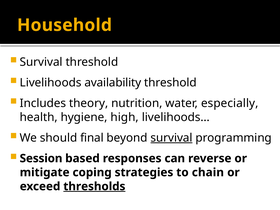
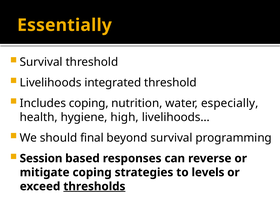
Household: Household -> Essentially
availability: availability -> integrated
Includes theory: theory -> coping
survival at (171, 138) underline: present -> none
chain: chain -> levels
